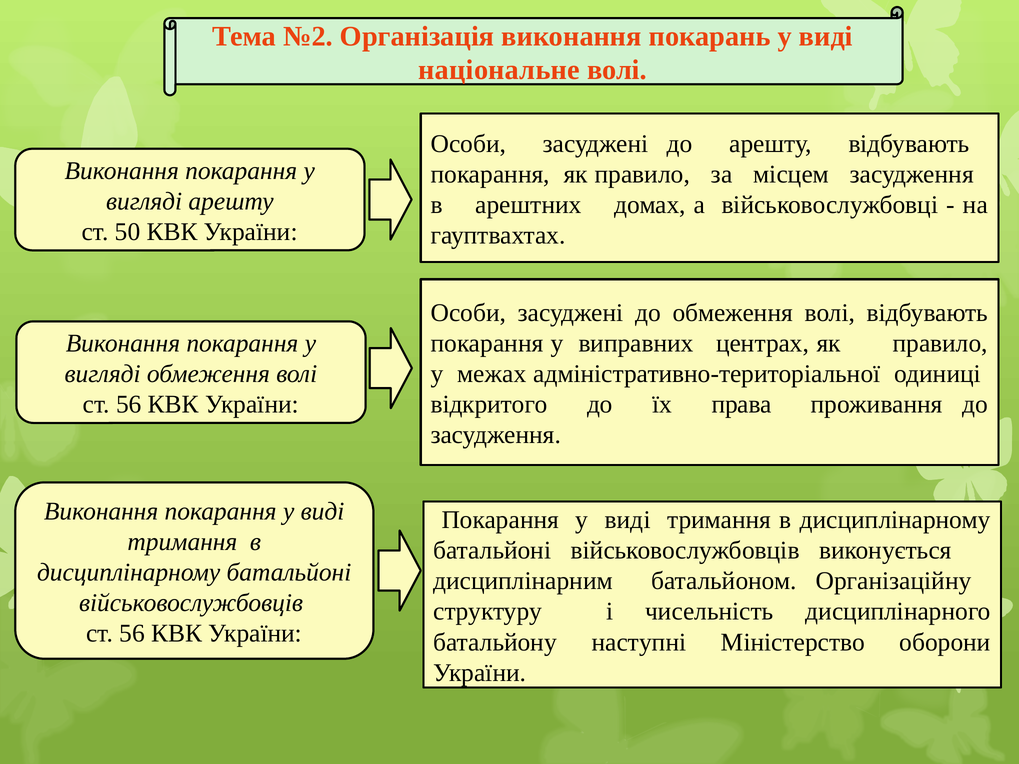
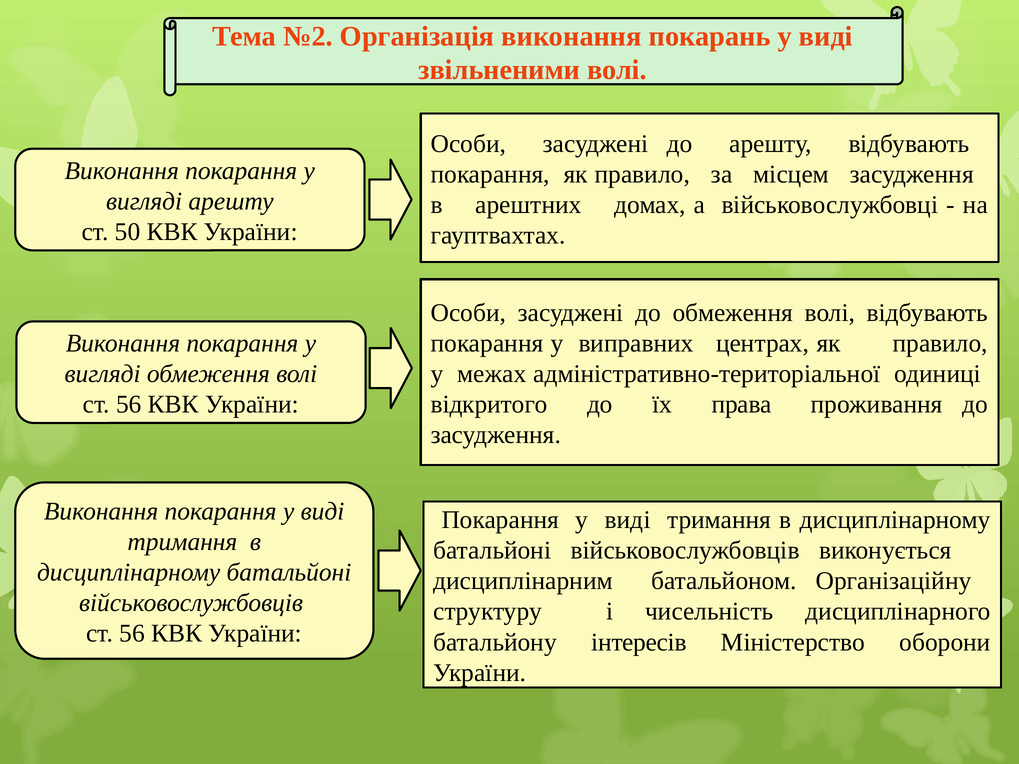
національне: національне -> звільненими
наступні: наступні -> інтересів
